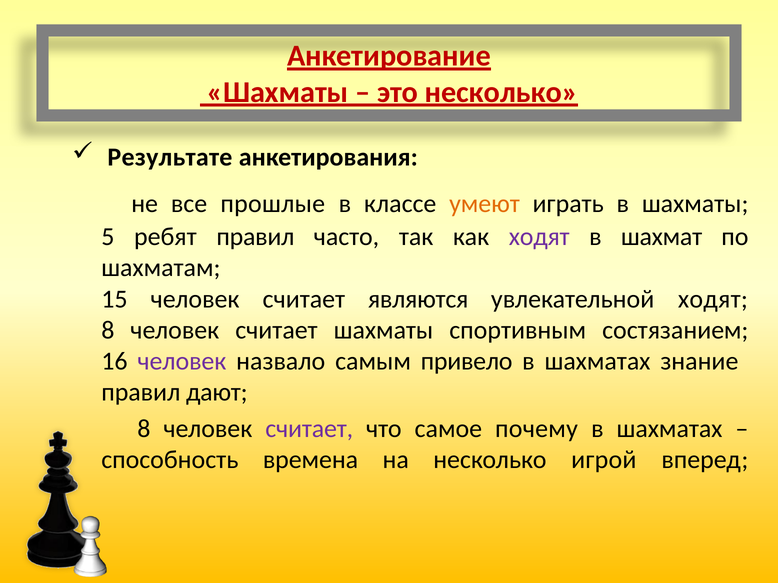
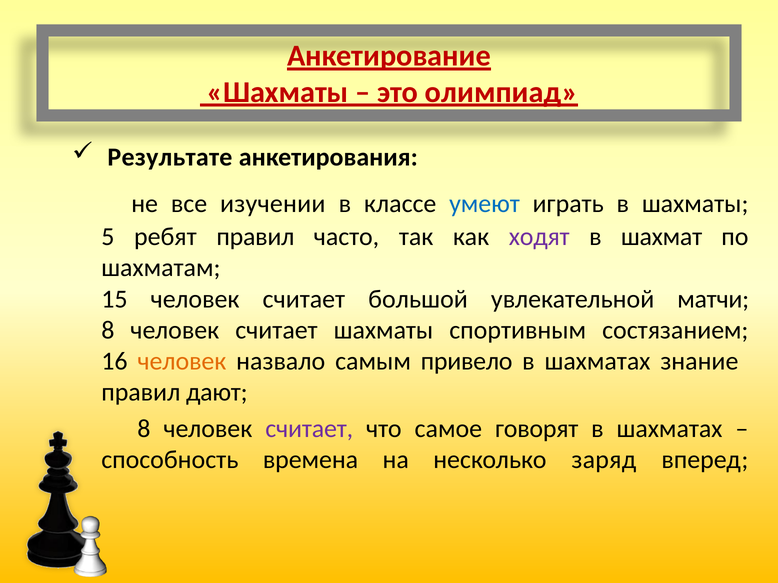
это несколько: несколько -> олимпиад
прошлые: прошлые -> изучении
умеют colour: orange -> blue
являются: являются -> большой
увлекательной ходят: ходят -> матчи
человек at (182, 361) colour: purple -> orange
почему: почему -> говорят
игрой: игрой -> заряд
